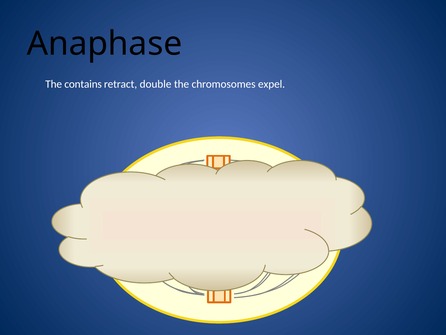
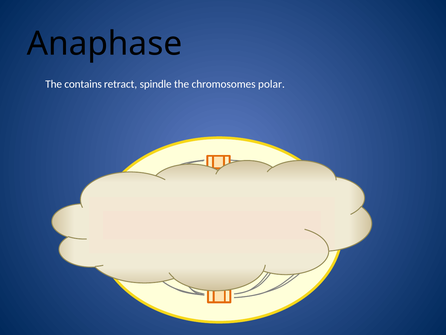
double: double -> spindle
expel: expel -> polar
